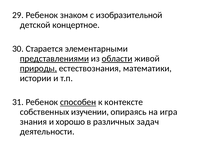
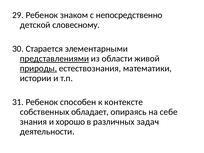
изобразительной: изобразительной -> непосредственно
концертное: концертное -> словесному
области underline: present -> none
способен underline: present -> none
изучении: изучении -> обладает
игра: игра -> себе
